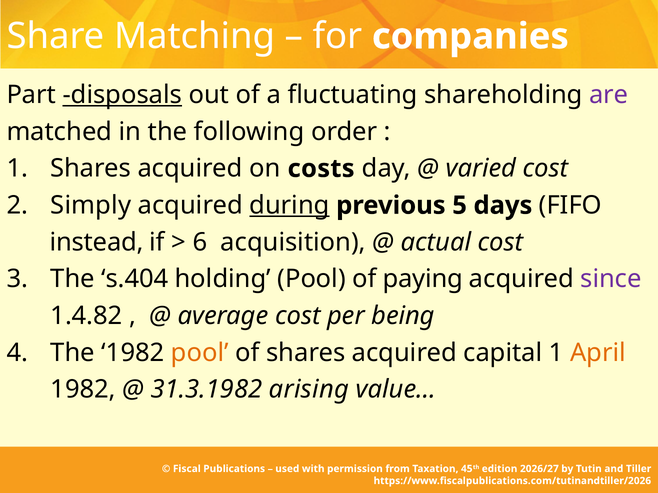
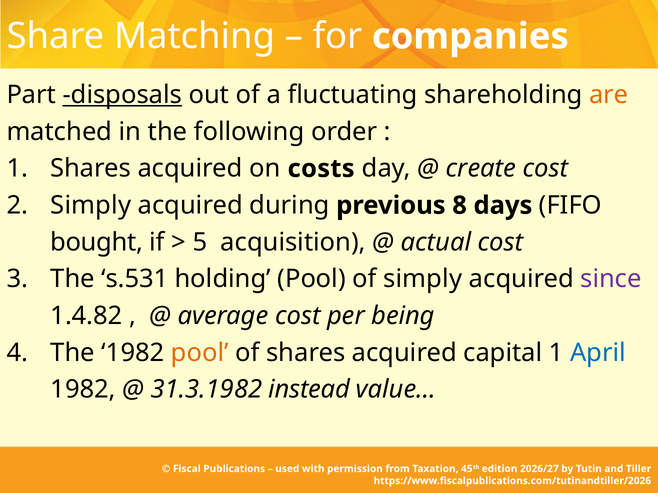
are colour: purple -> orange
varied: varied -> create
during underline: present -> none
5: 5 -> 8
instead: instead -> bought
6: 6 -> 5
s.404: s.404 -> s.531
of paying: paying -> simply
April colour: orange -> blue
arising: arising -> instead
